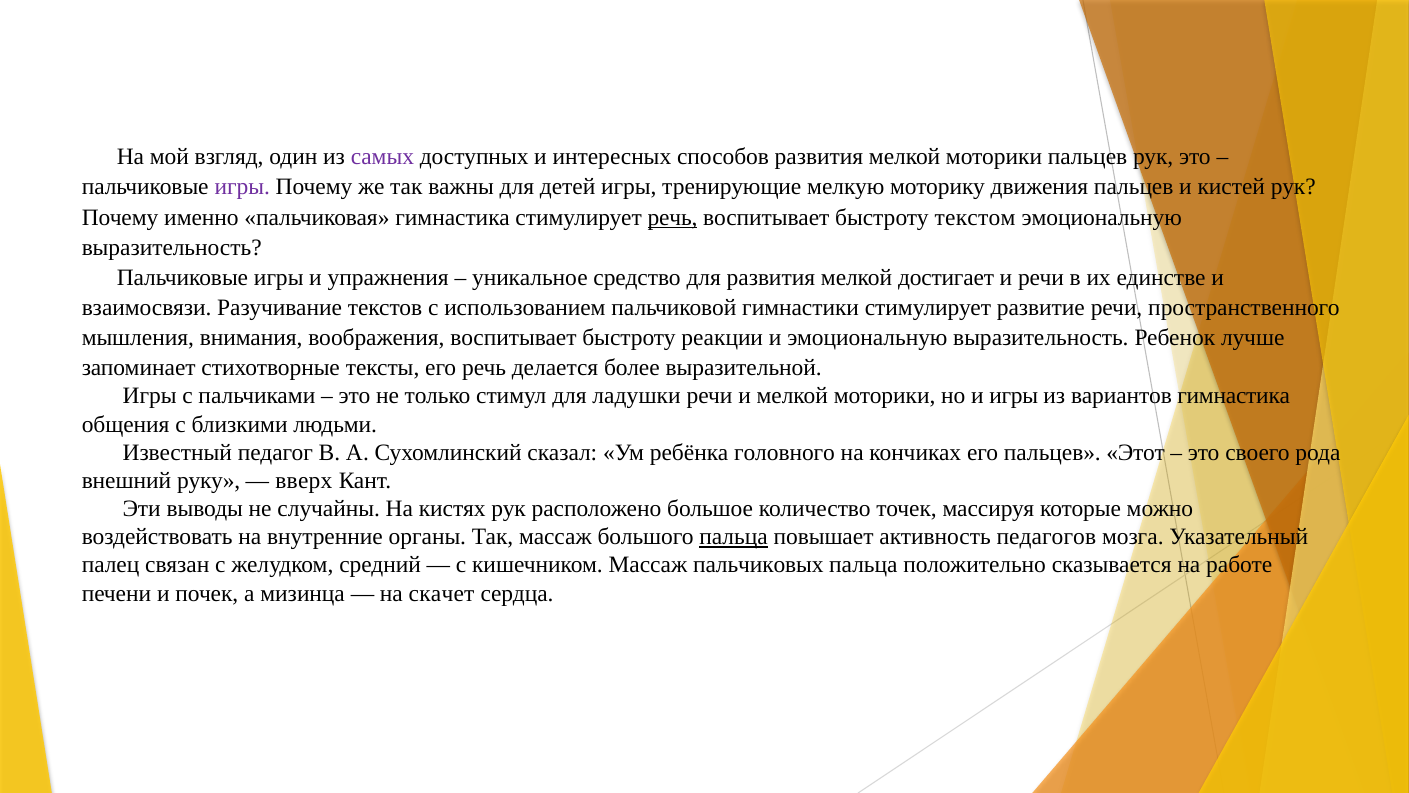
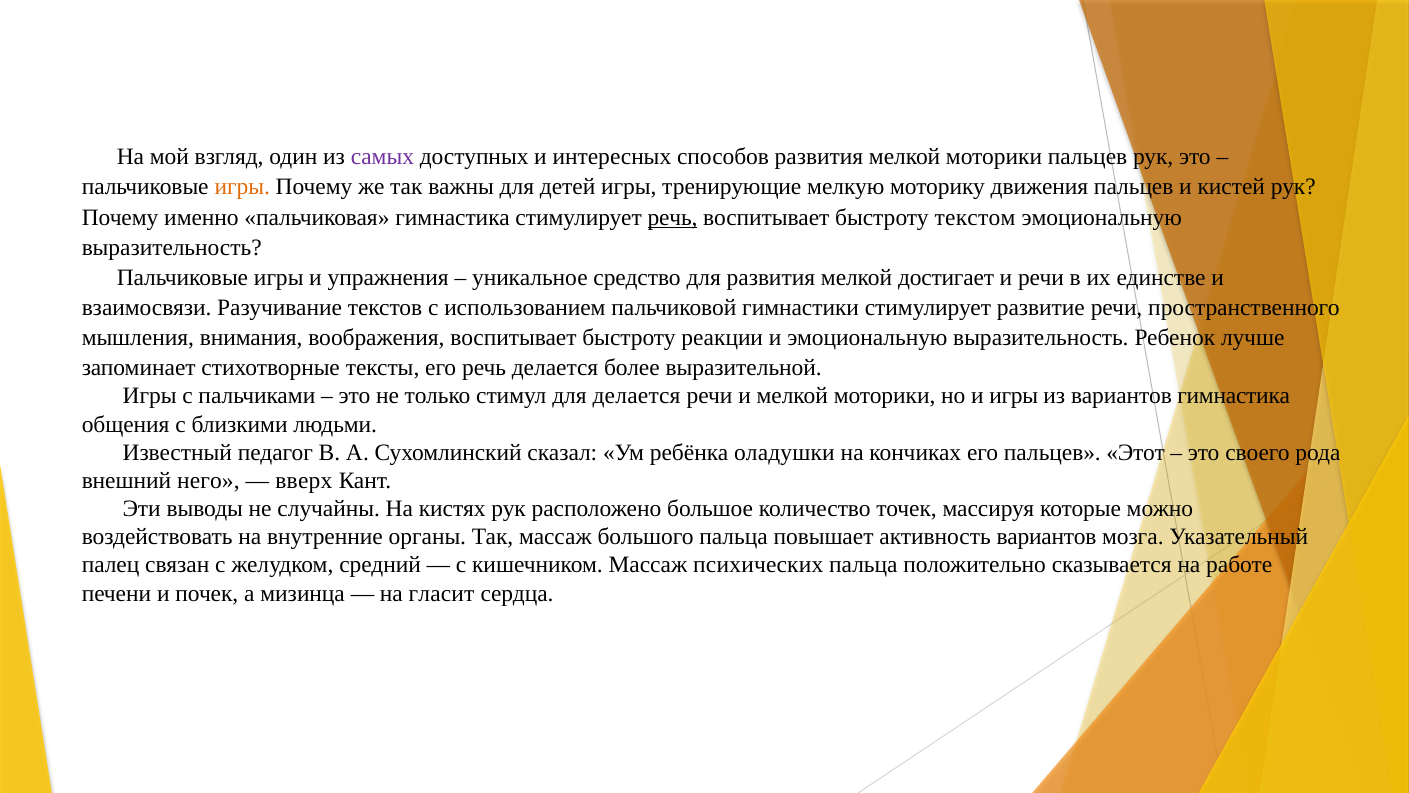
игры at (242, 187) colour: purple -> orange
для ладушки: ладушки -> делается
головного: головного -> оладушки
руку: руку -> него
пальца at (734, 537) underline: present -> none
активность педагогов: педагогов -> вариантов
пальчиковых: пальчиковых -> психических
скачет: скачет -> гласит
